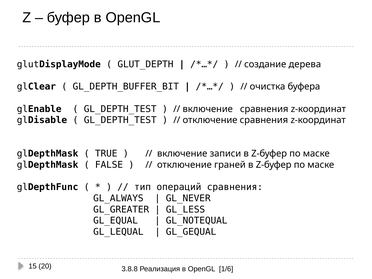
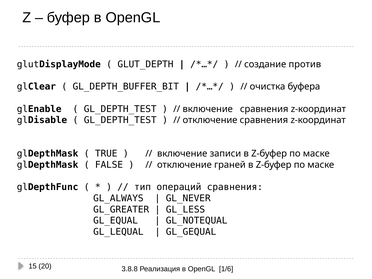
дерева: дерева -> против
